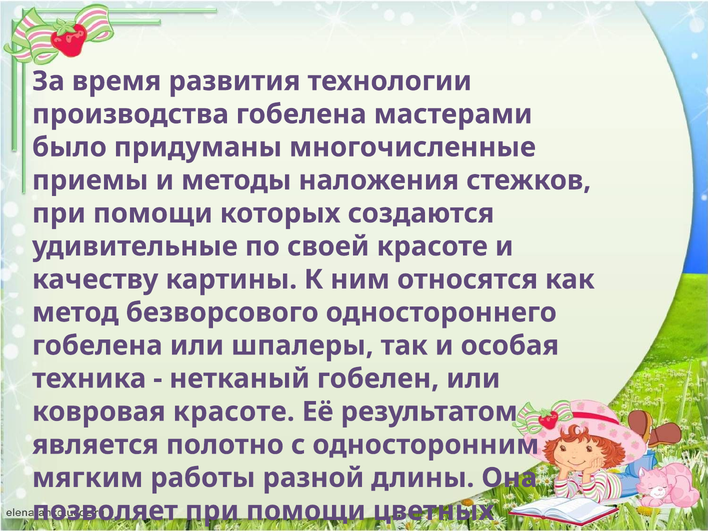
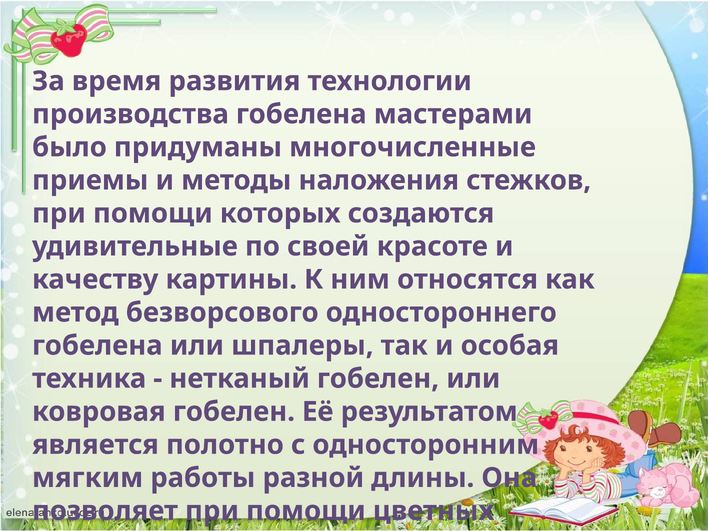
ковровая красоте: красоте -> гобелен
